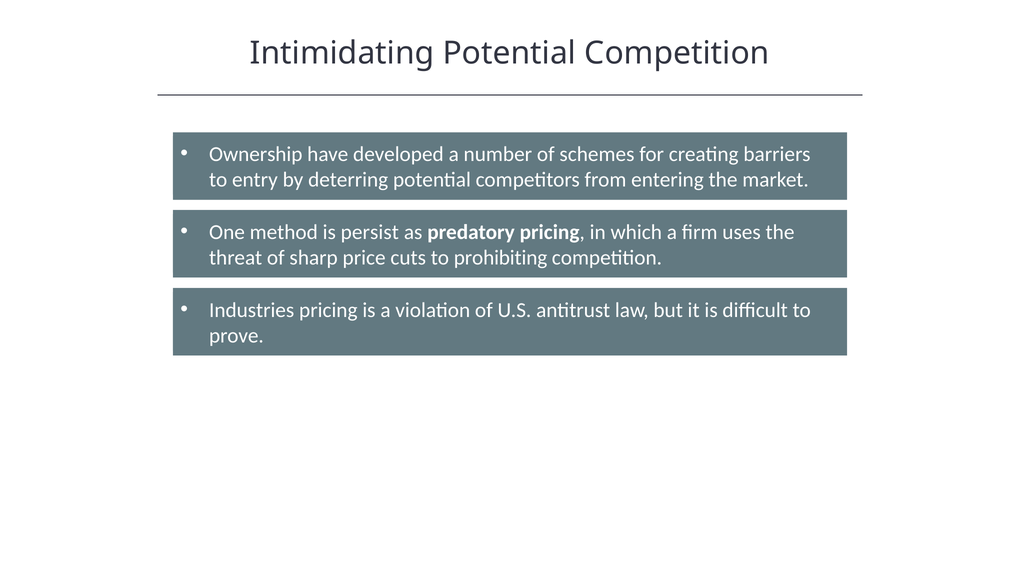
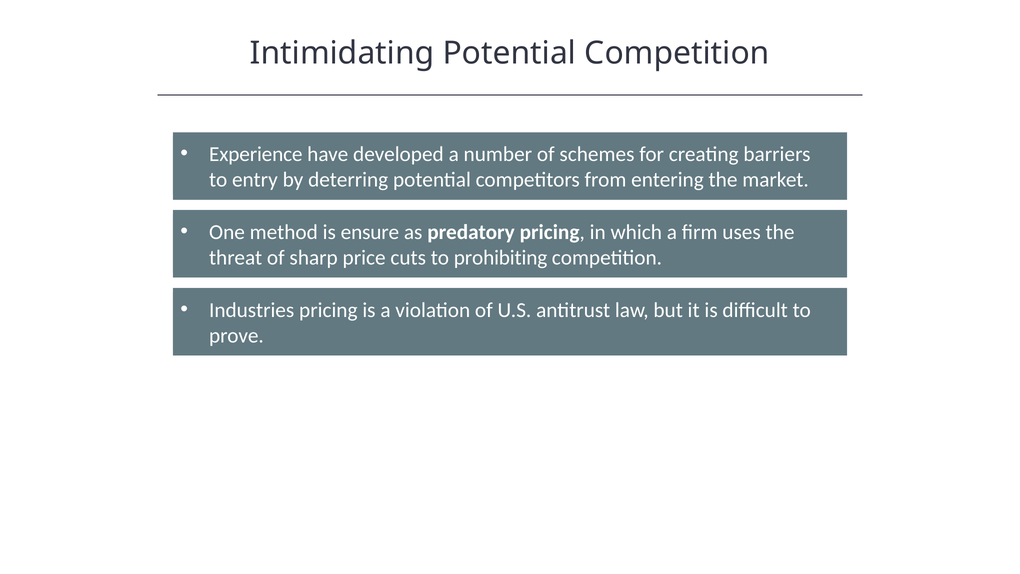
Ownership: Ownership -> Experience
persist: persist -> ensure
